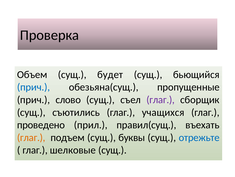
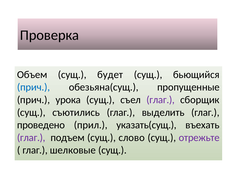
слово: слово -> урока
учащихся: учащихся -> выделить
правил(сущ: правил(сущ -> указать(сущ
глаг at (31, 137) colour: orange -> purple
буквы: буквы -> слово
отрежьте colour: blue -> purple
